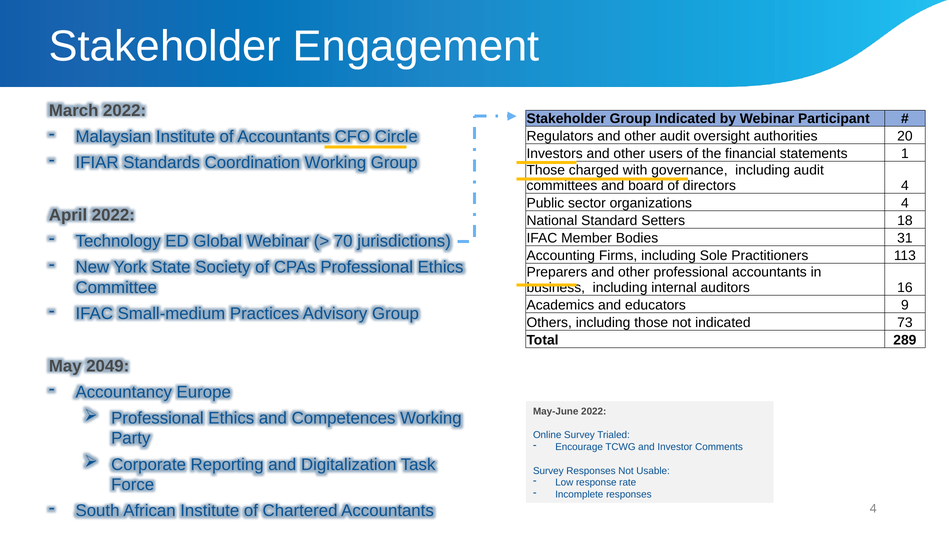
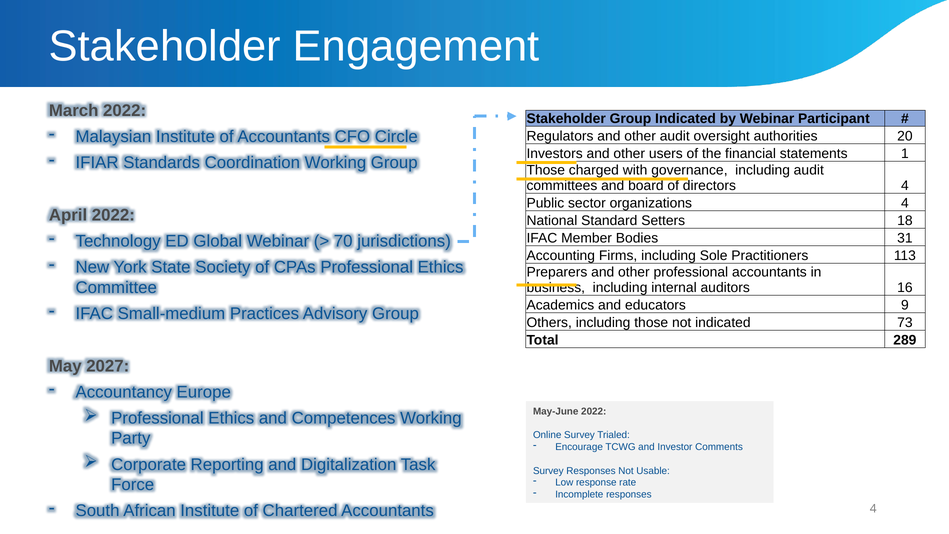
2049: 2049 -> 2027
